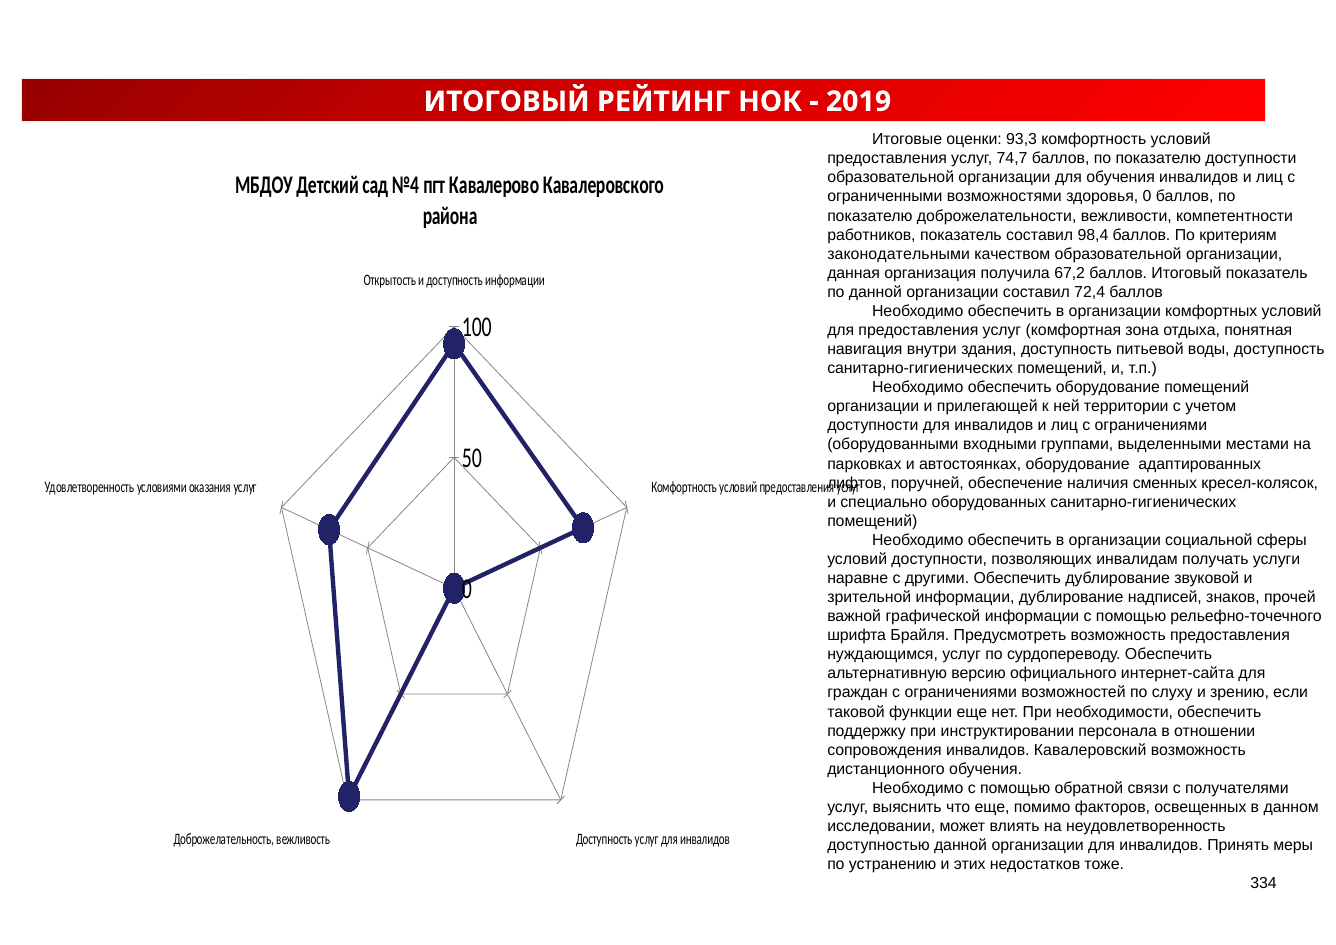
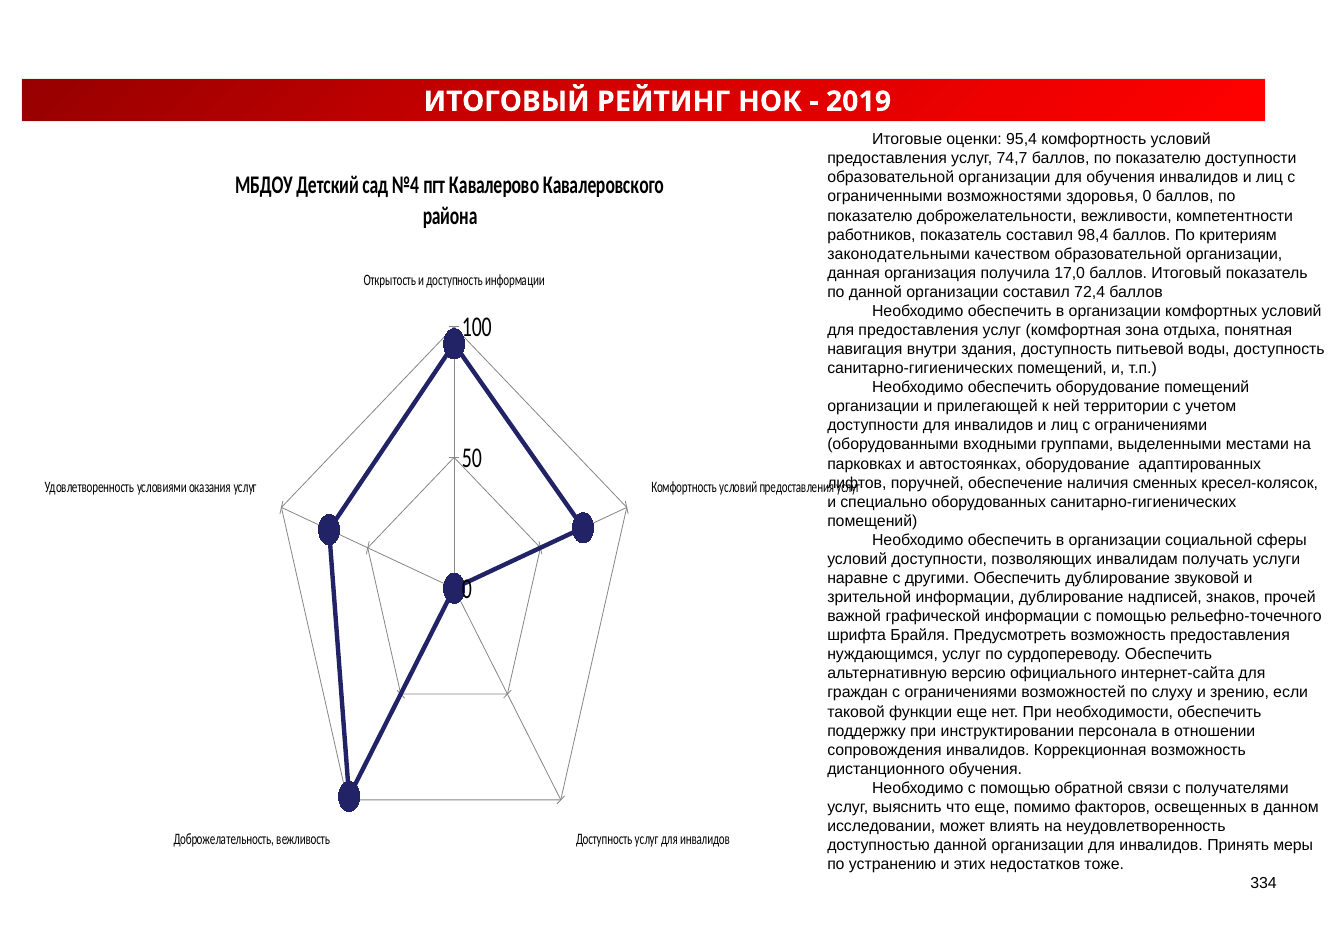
93,3: 93,3 -> 95,4
67,2: 67,2 -> 17,0
Кавалеровский: Кавалеровский -> Коррекционная
